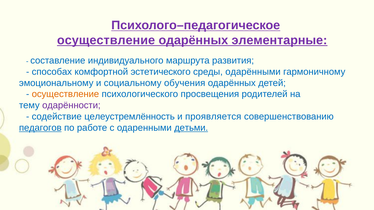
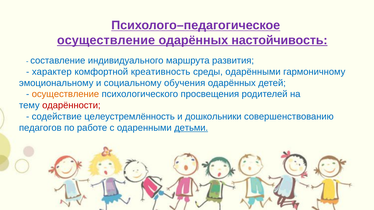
элементарные: элементарные -> настойчивость
способах: способах -> характер
эстетического: эстетического -> креативность
одарённости colour: purple -> red
проявляется: проявляется -> дошкольники
педагогов underline: present -> none
